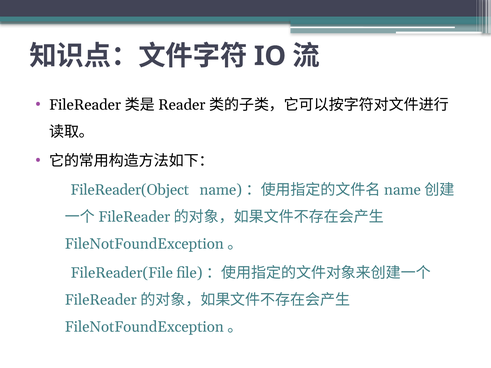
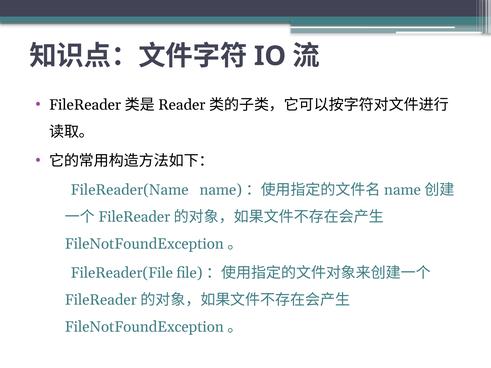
FileReader(Object: FileReader(Object -> FileReader(Name
